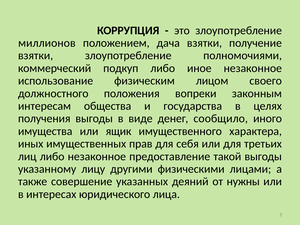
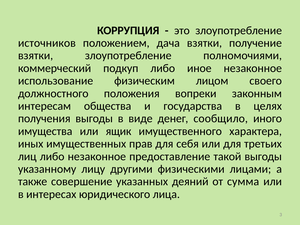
миллионов: миллионов -> источников
нужны: нужны -> сумма
